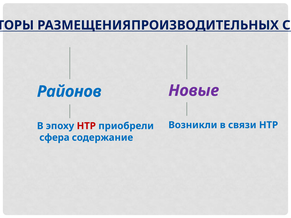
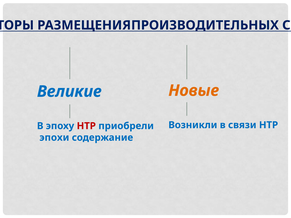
Новые colour: purple -> orange
Районов: Районов -> Великие
сфера: сфера -> эпохи
